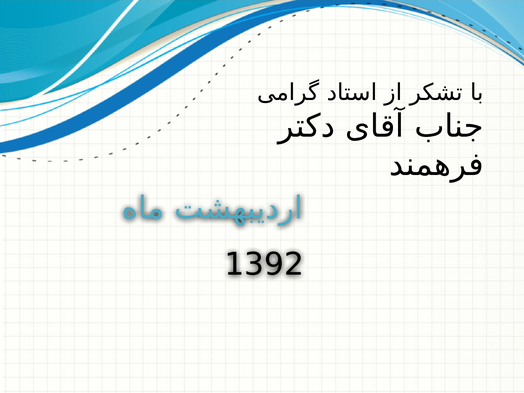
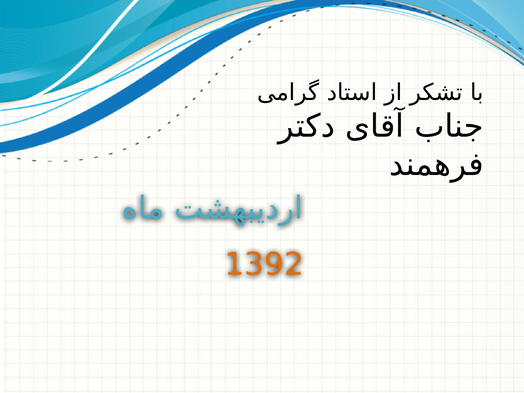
1392 colour: black -> orange
